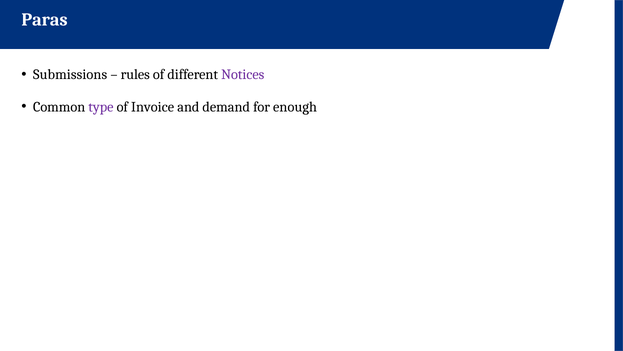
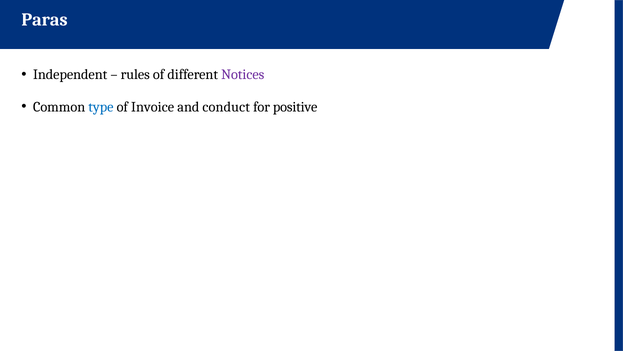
Submissions: Submissions -> Independent
type colour: purple -> blue
demand: demand -> conduct
enough: enough -> positive
